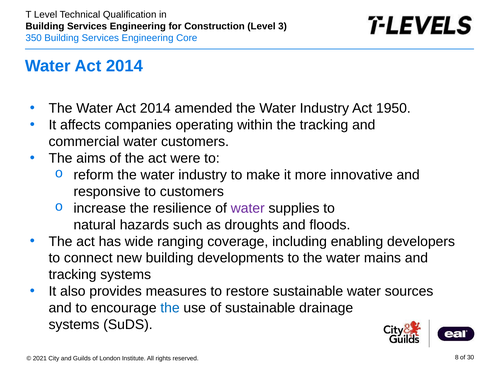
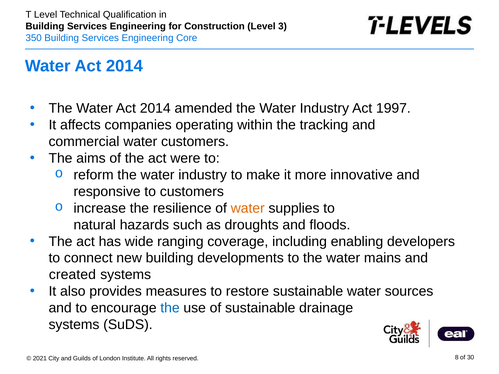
1950: 1950 -> 1997
water at (248, 208) colour: purple -> orange
tracking at (73, 275): tracking -> created
